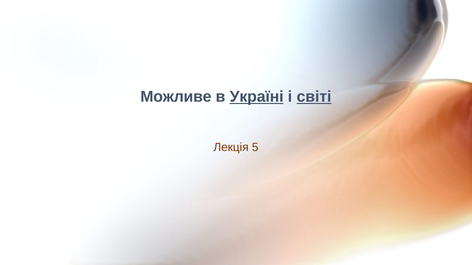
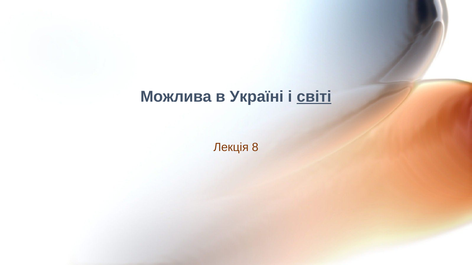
Можливе: Можливе -> Можлива
Україні underline: present -> none
5: 5 -> 8
